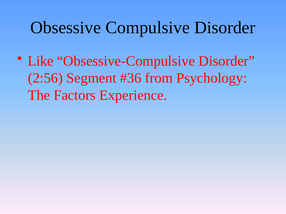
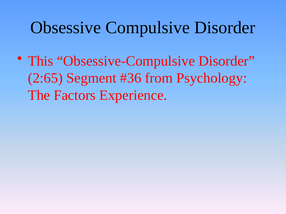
Like: Like -> This
2:56: 2:56 -> 2:65
